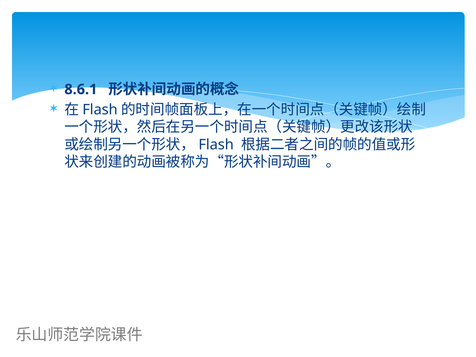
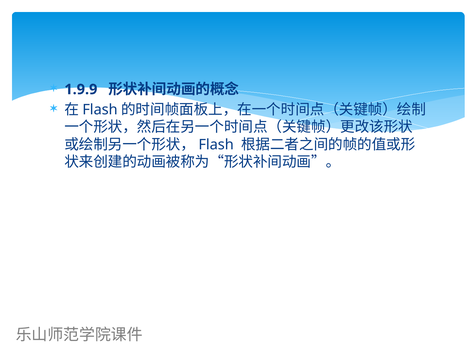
8.6.1: 8.6.1 -> 1.9.9
